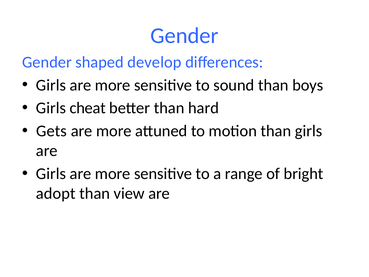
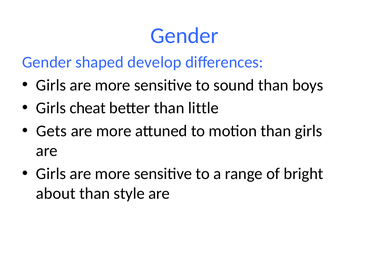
hard: hard -> little
adopt: adopt -> about
view: view -> style
